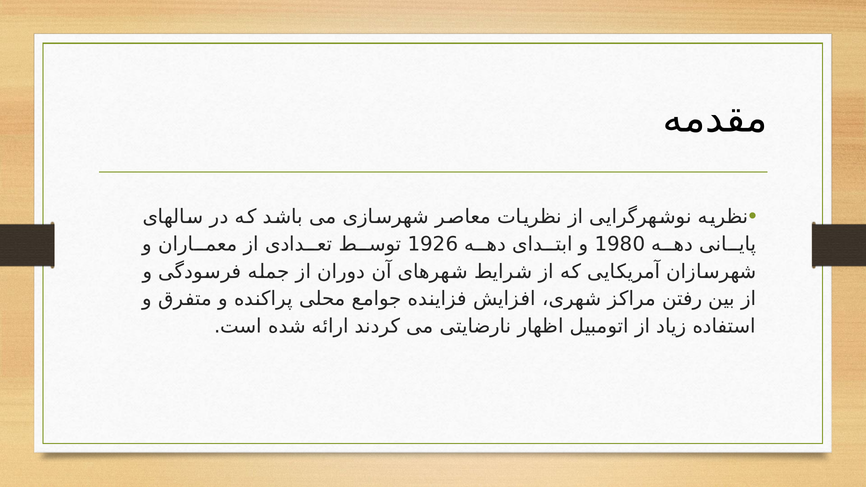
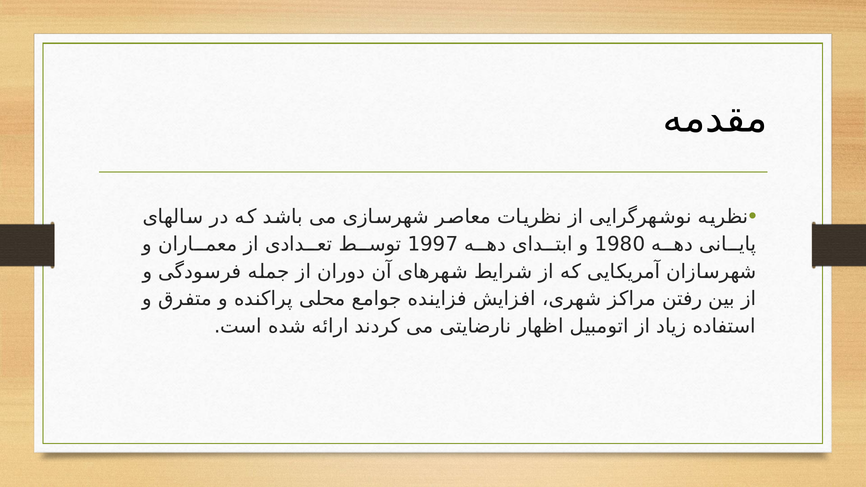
1926: 1926 -> 1997
